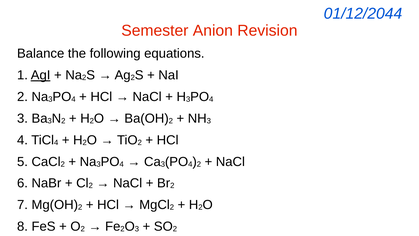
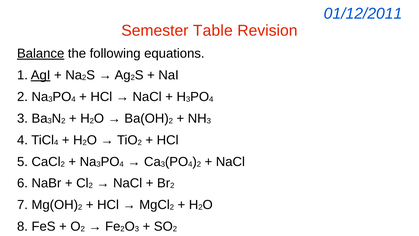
01/12/2044: 01/12/2044 -> 01/12/2011
Anion: Anion -> Table
Balance underline: none -> present
